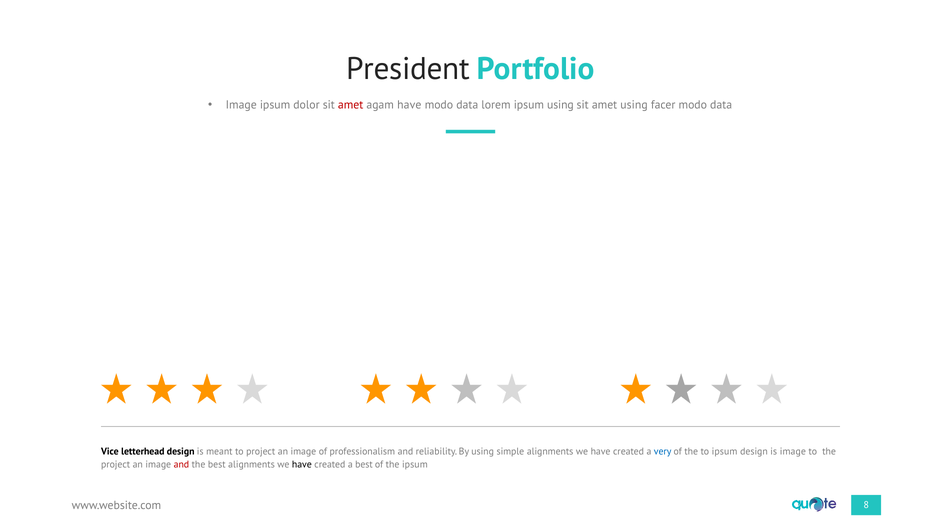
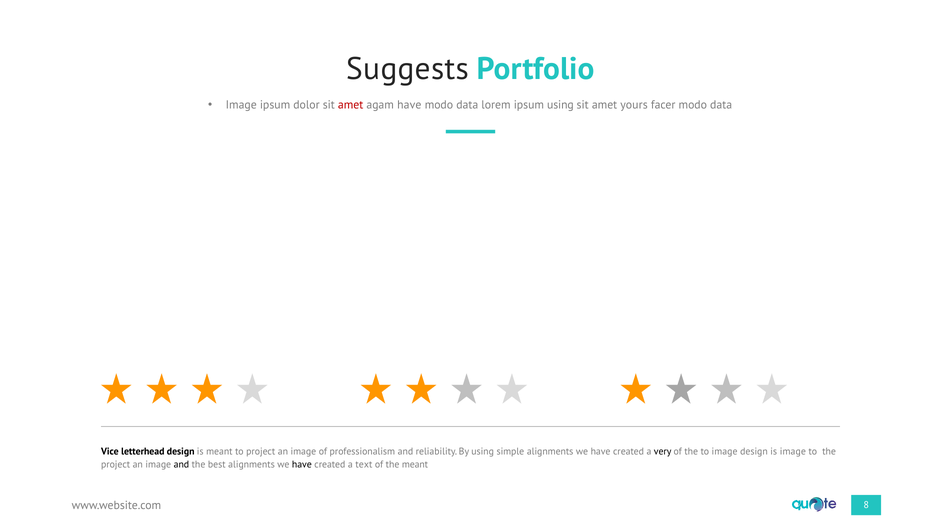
President: President -> Suggests
amet using: using -> yours
very colour: blue -> black
to ipsum: ipsum -> image
and at (181, 465) colour: red -> black
a best: best -> text
the ipsum: ipsum -> meant
